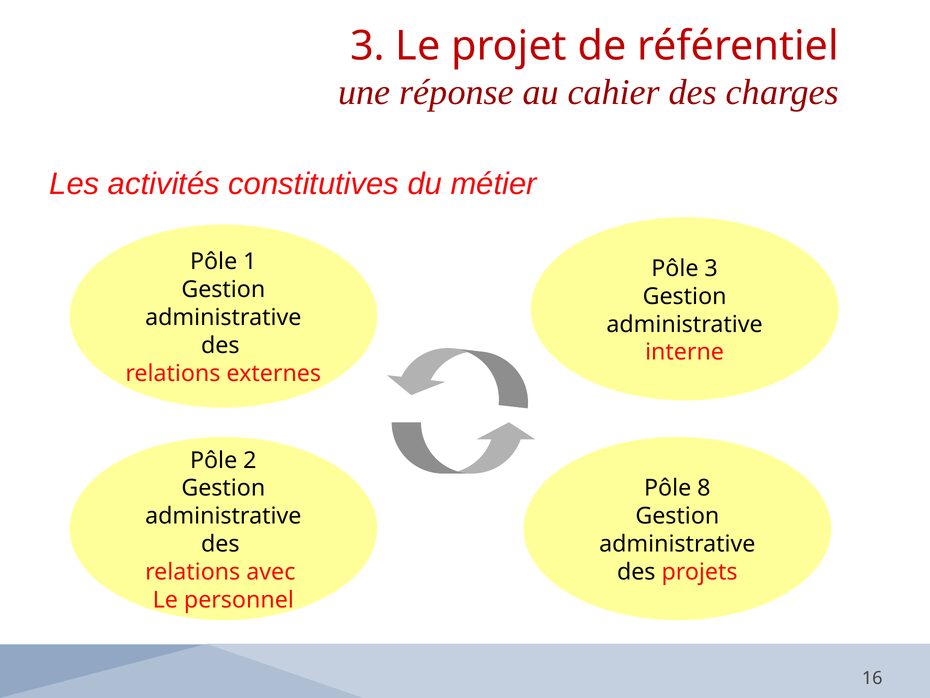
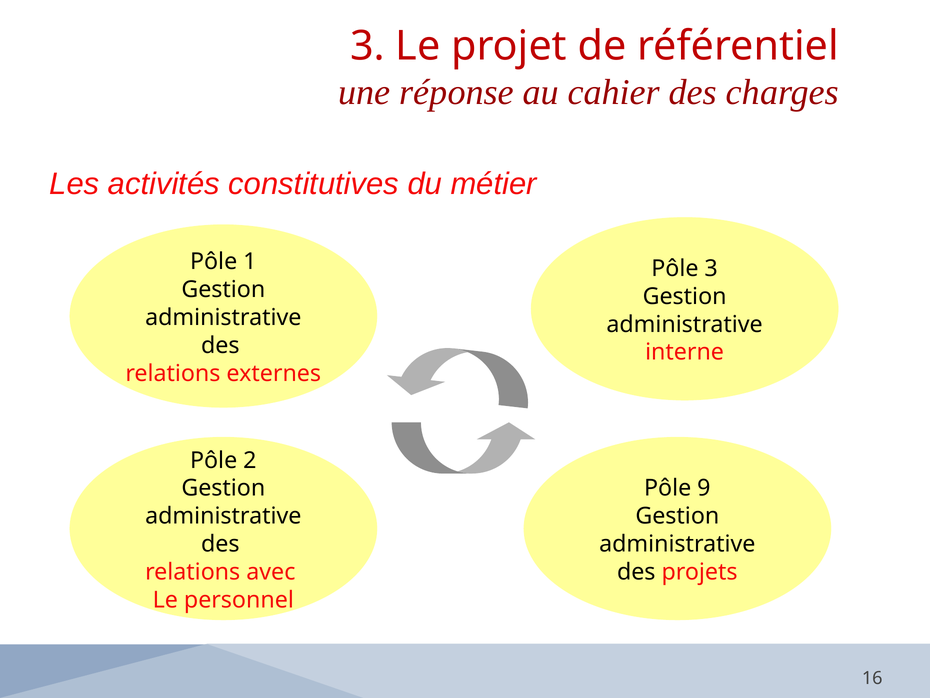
8: 8 -> 9
